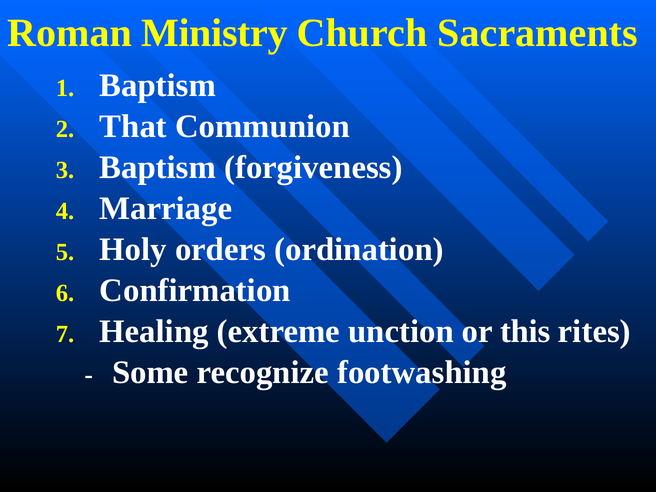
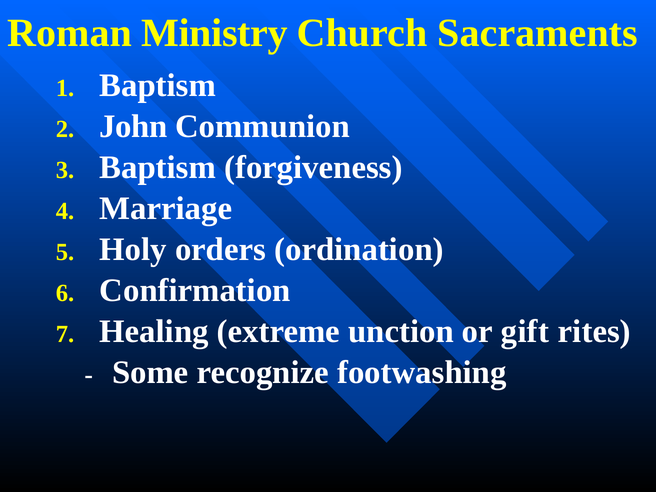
That: That -> John
this: this -> gift
